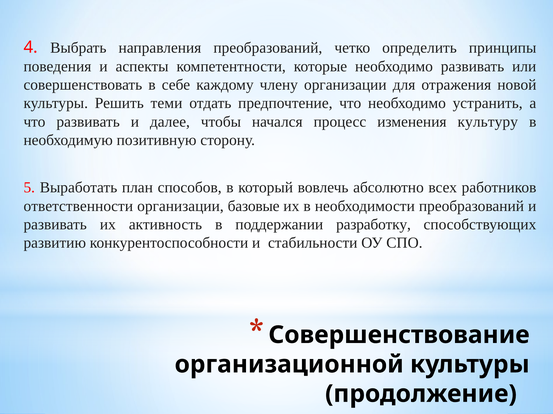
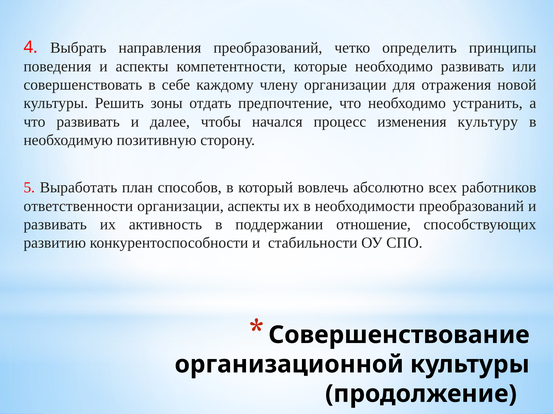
теми: теми -> зоны
организации базовые: базовые -> аспекты
разработку: разработку -> отношение
